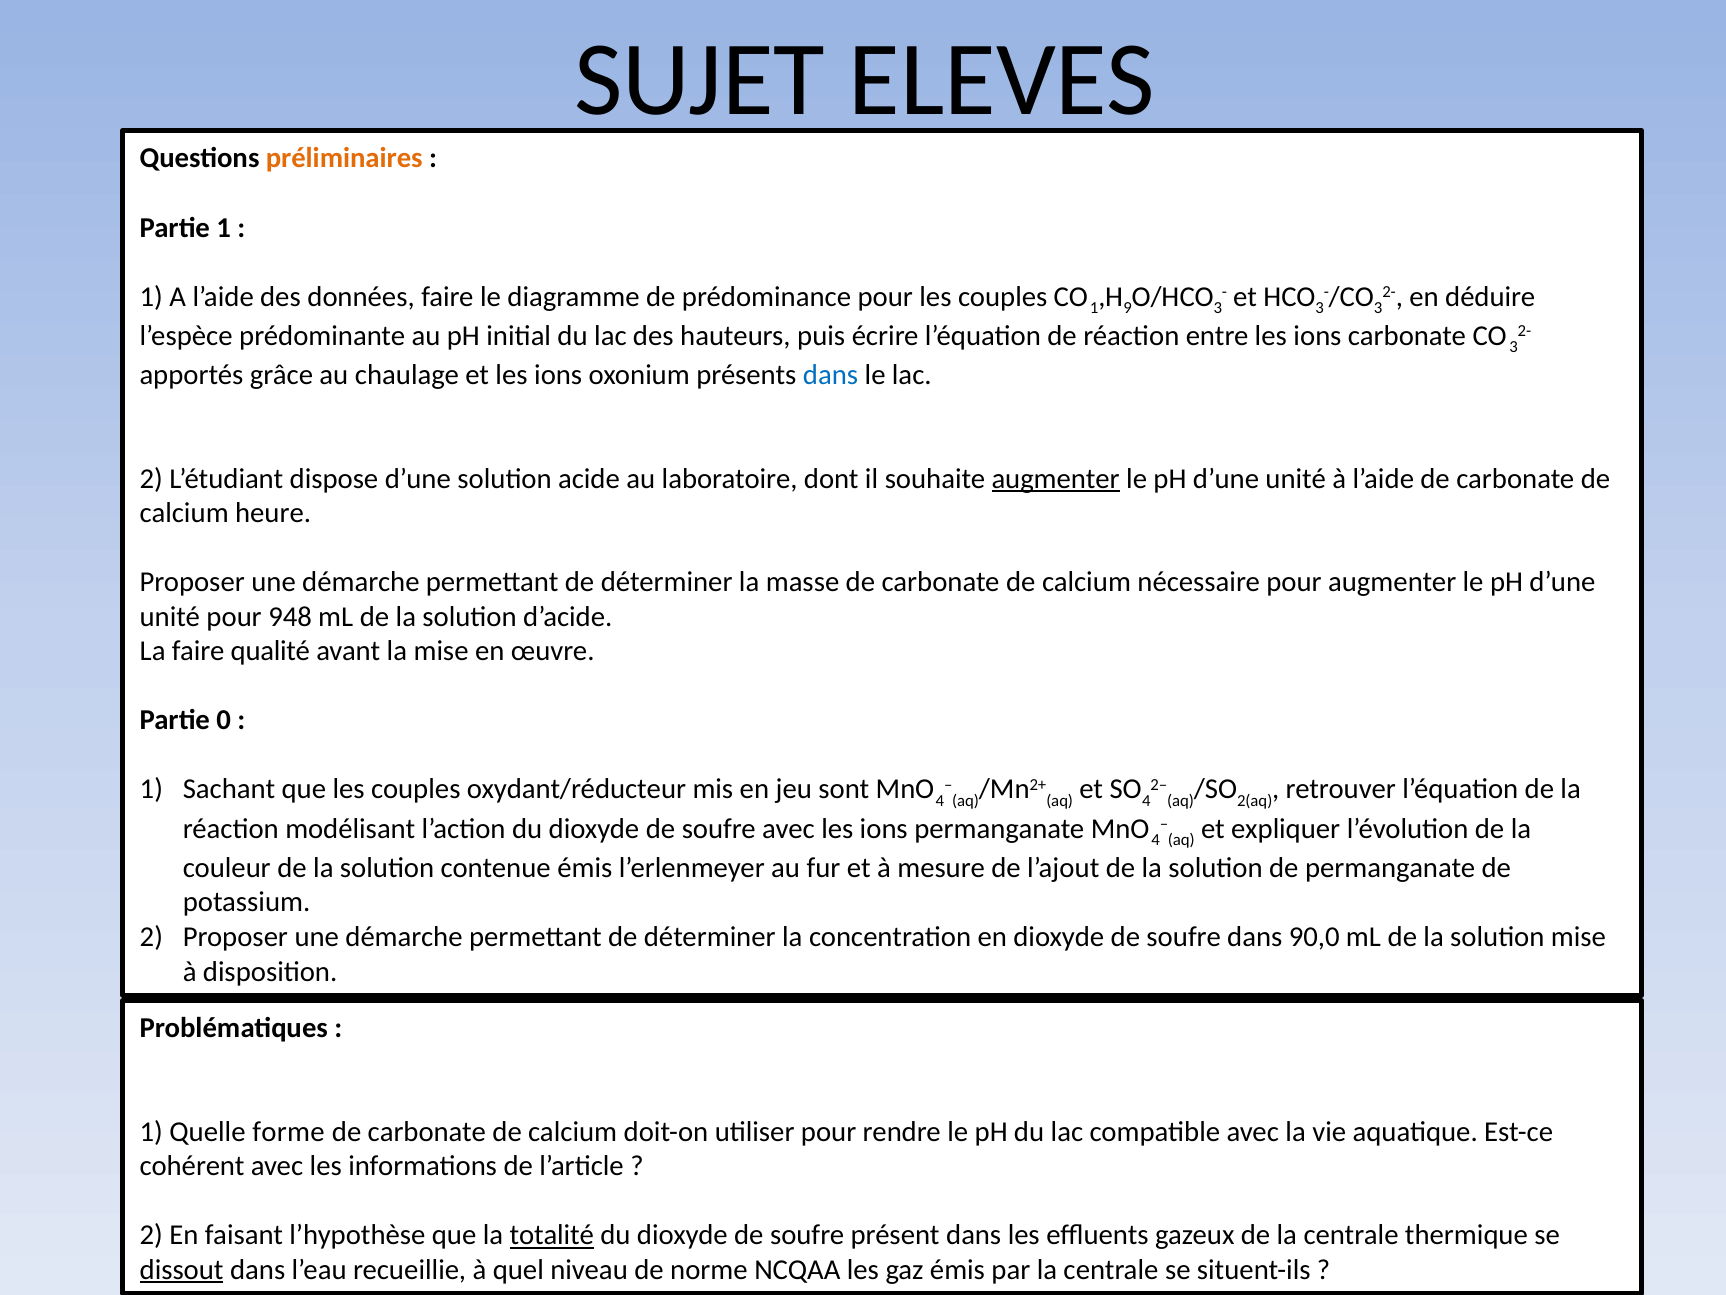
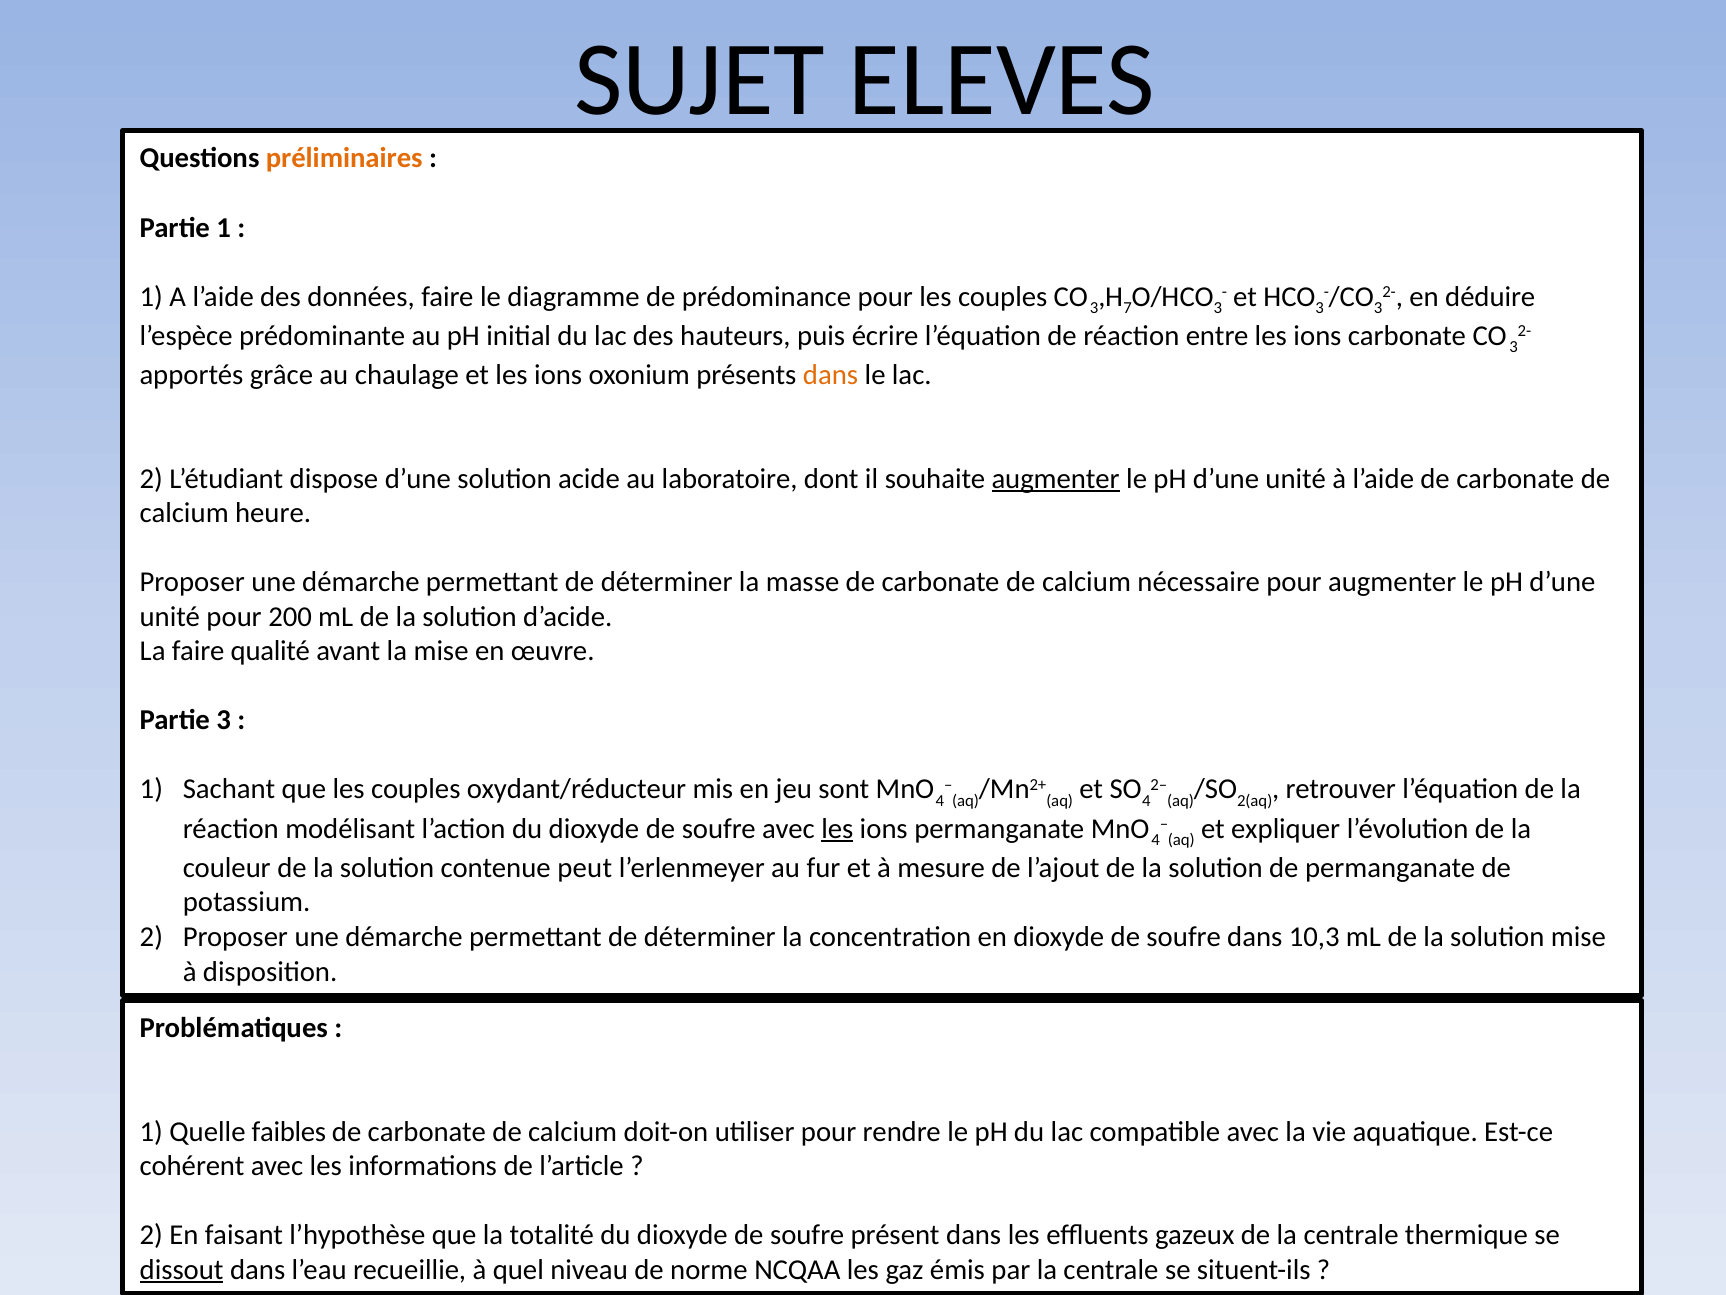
1 at (1094, 308): 1 -> 3
9: 9 -> 7
dans at (831, 375) colour: blue -> orange
948: 948 -> 200
Partie 0: 0 -> 3
les at (837, 828) underline: none -> present
contenue émis: émis -> peut
90,0: 90,0 -> 10,3
forme: forme -> faibles
totalité underline: present -> none
